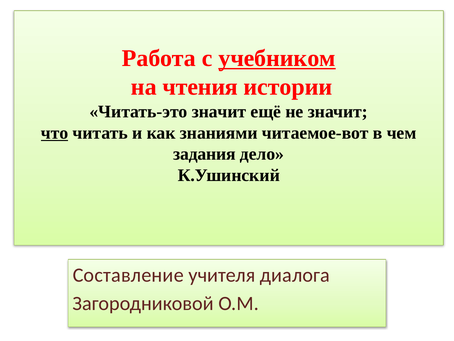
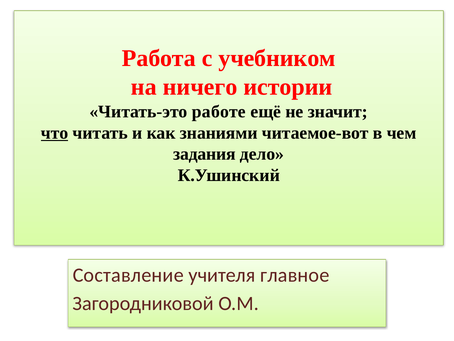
учебником underline: present -> none
чтения: чтения -> ничего
Читать-это значит: значит -> работе
диалога: диалога -> главное
